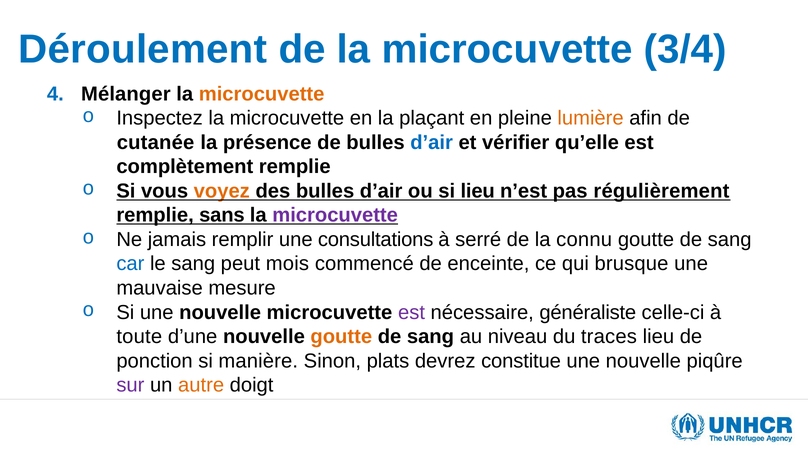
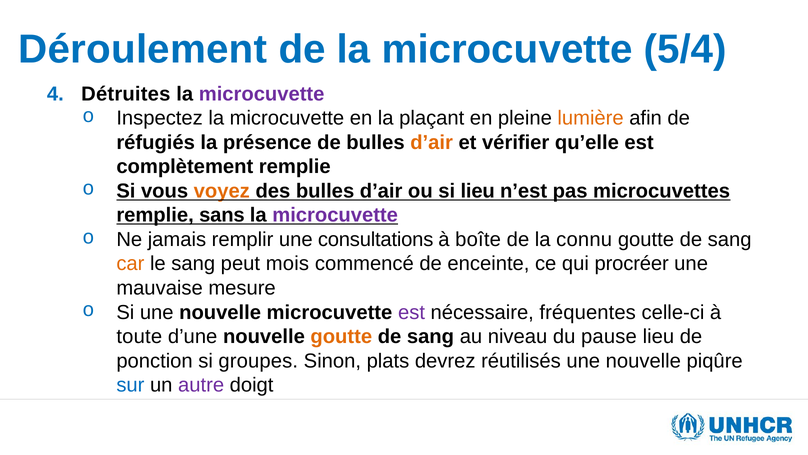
3/4: 3/4 -> 5/4
Mélanger: Mélanger -> Détruites
microcuvette at (262, 94) colour: orange -> purple
cutanée: cutanée -> réfugiés
d’air at (432, 142) colour: blue -> orange
régulièrement: régulièrement -> microcuvettes
serré: serré -> boîte
car colour: blue -> orange
brusque: brusque -> procréer
généraliste: généraliste -> fréquentes
traces: traces -> pause
manière: manière -> groupes
constitue: constitue -> réutilisés
sur colour: purple -> blue
autre colour: orange -> purple
